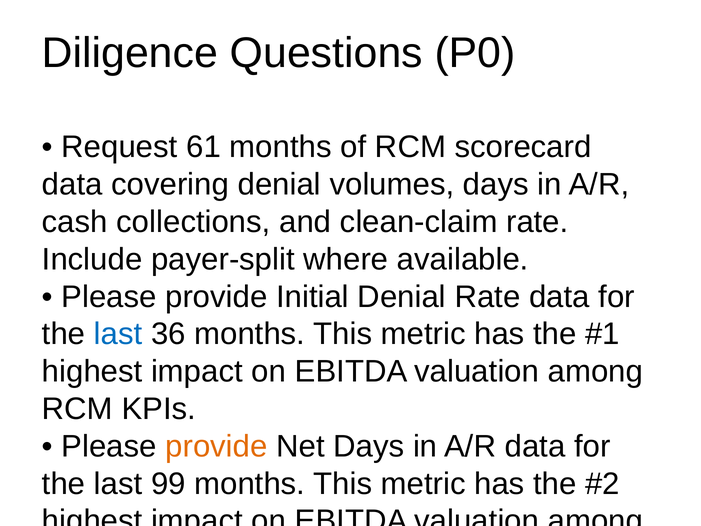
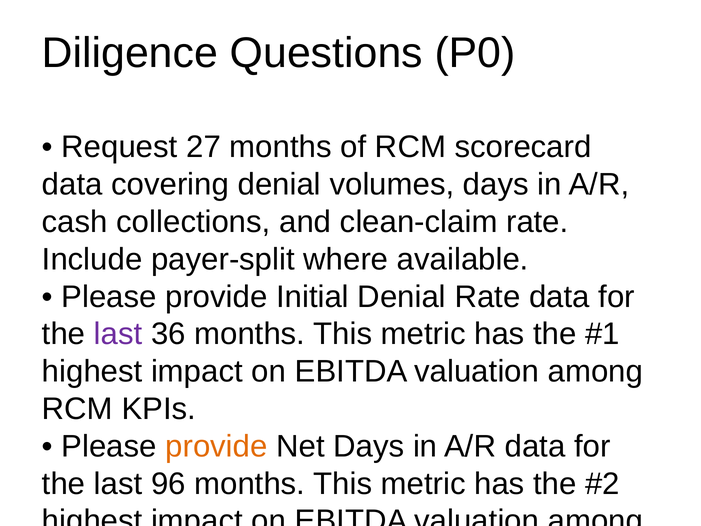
61: 61 -> 27
last at (118, 334) colour: blue -> purple
99: 99 -> 96
